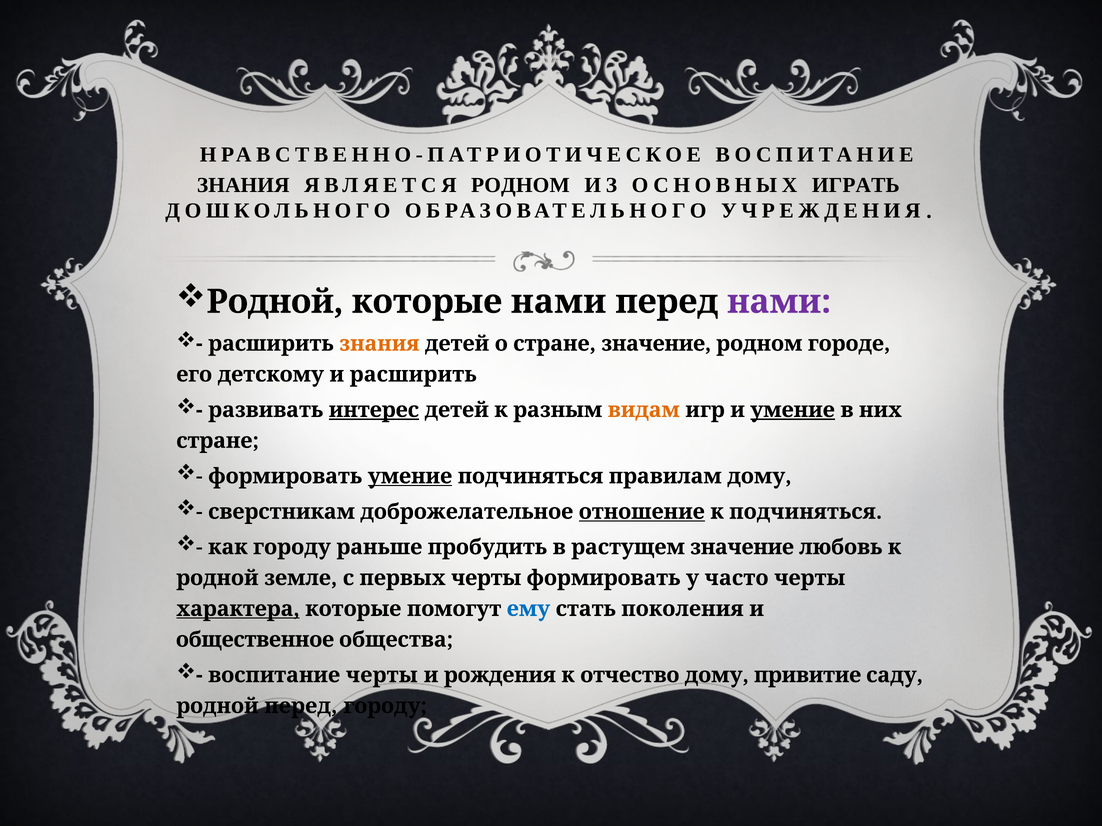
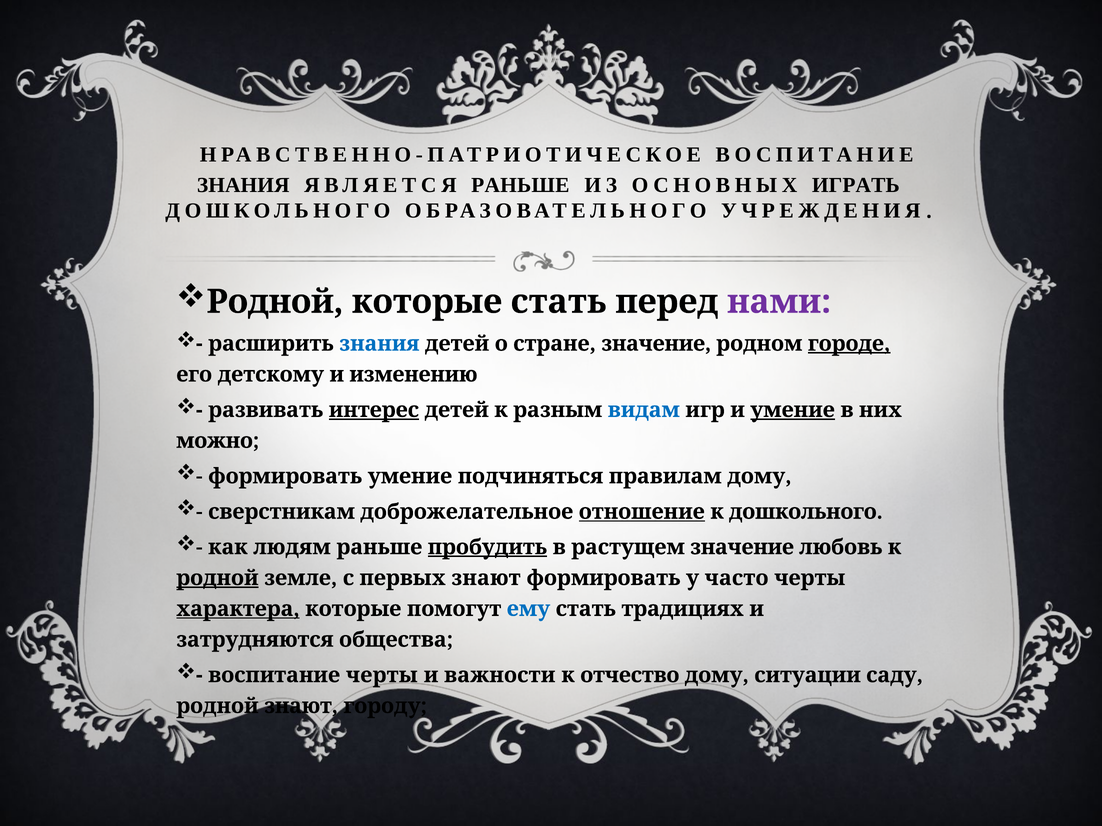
ЯВЛЯЕТСЯ РОДНОМ: РОДНОМ -> РАНЬШЕ
которые нами: нами -> стать
знания at (379, 344) colour: orange -> blue
городе underline: none -> present
и расширить: расширить -> изменению
видам colour: orange -> blue
стране at (218, 441): стране -> можно
умение at (410, 477) underline: present -> none
к подчиняться: подчиняться -> дошкольного
как городу: городу -> людям
пробудить underline: none -> present
родной at (217, 578) underline: none -> present
первых черты: черты -> знают
поколения: поколения -> традициях
общественное: общественное -> затрудняются
рождения: рождения -> важности
привитие: привитие -> ситуации
родной перед: перед -> знают
